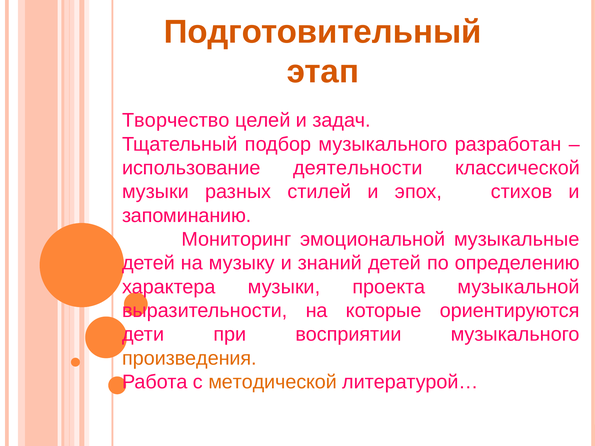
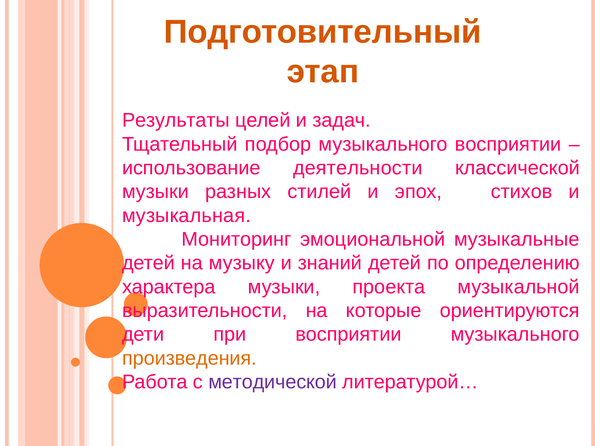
Творчество: Творчество -> Результаты
музыкального разработан: разработан -> восприятии
запоминанию: запоминанию -> музыкальная
методической colour: orange -> purple
